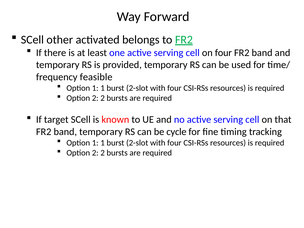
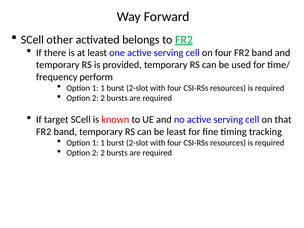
feasible: feasible -> perform
be cycle: cycle -> least
